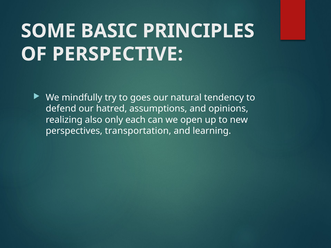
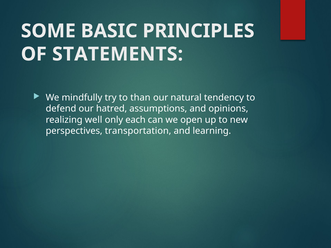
PERSPECTIVE: PERSPECTIVE -> STATEMENTS
goes: goes -> than
also: also -> well
